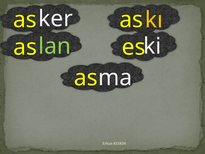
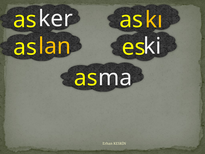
lan colour: light green -> yellow
